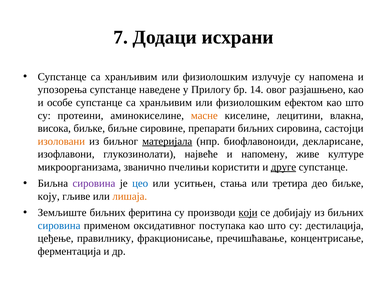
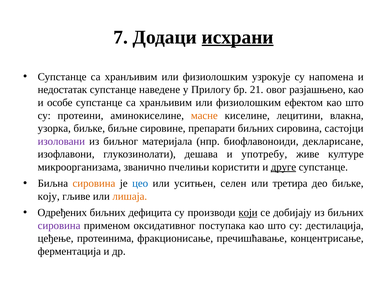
исхрани underline: none -> present
излучује: излучује -> узрокује
упозорења: упозорења -> недостатак
14: 14 -> 21
висока: висока -> узорка
изоловани colour: orange -> purple
материјала underline: present -> none
највеће: највеће -> дешава
напомену: напомену -> употребу
сировина at (94, 184) colour: purple -> orange
стања: стања -> селен
Земљиште: Земљиште -> Одређених
феритина: феритина -> дефицита
сировина at (59, 226) colour: blue -> purple
правилнику: правилнику -> протеинима
